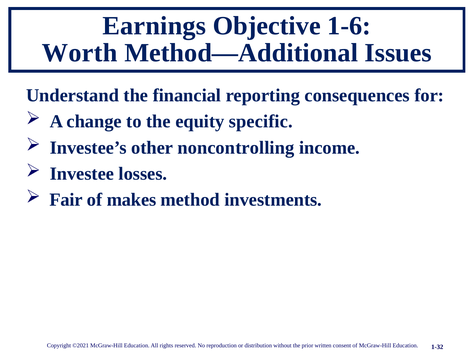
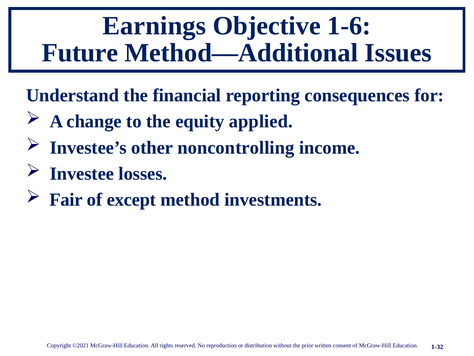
Worth: Worth -> Future
specific: specific -> applied
makes: makes -> except
